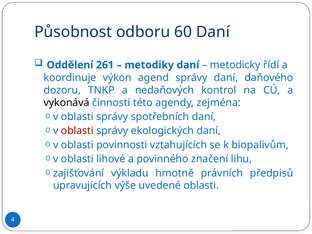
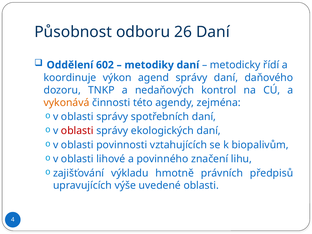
60: 60 -> 26
261: 261 -> 602
vykonává colour: black -> orange
